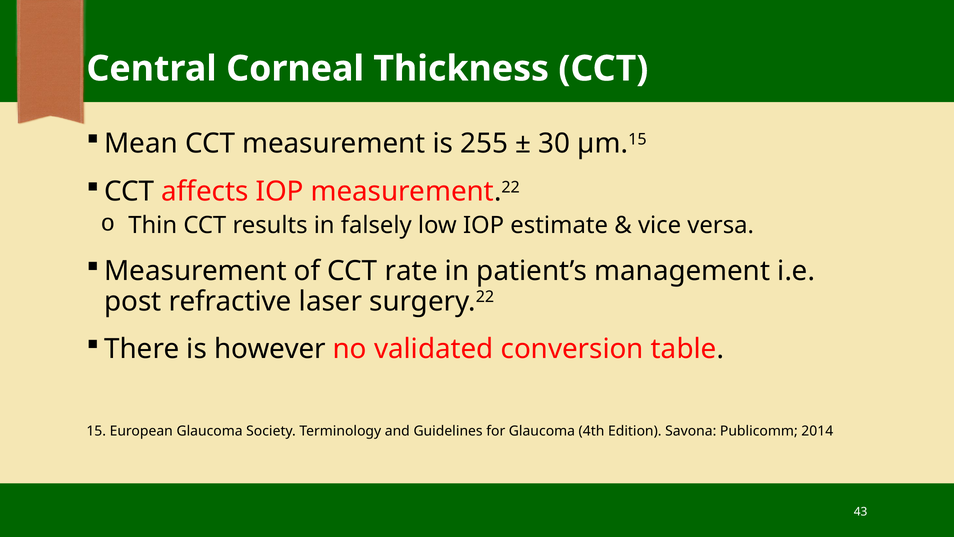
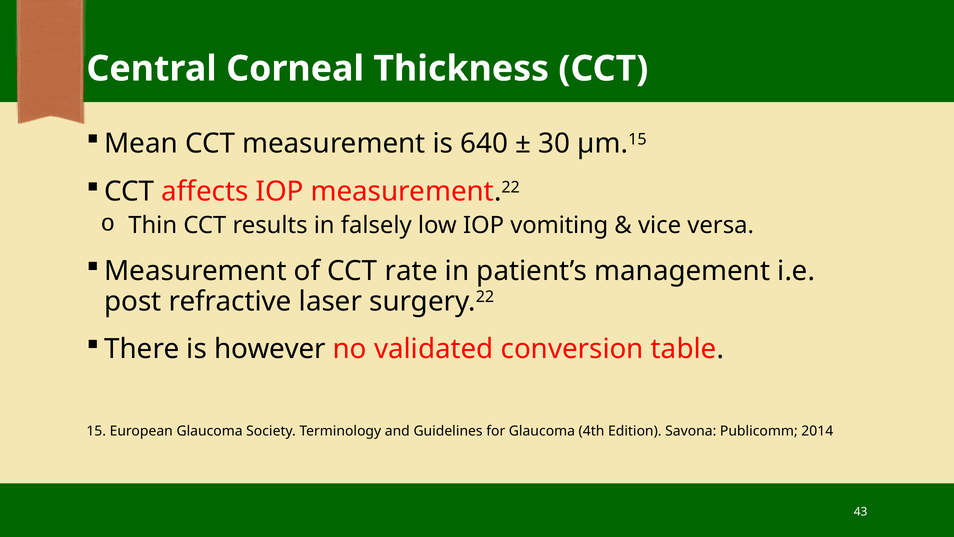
255: 255 -> 640
estimate: estimate -> vomiting
